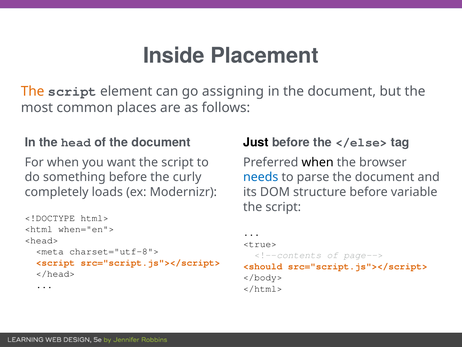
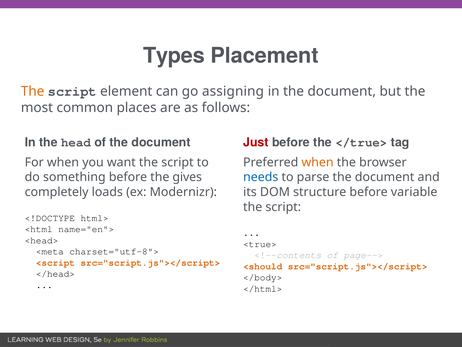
Inside: Inside -> Types
Just colour: black -> red
</else>: </else> -> </true>
when at (318, 162) colour: black -> orange
curly: curly -> gives
when="en">: when="en"> -> name="en">
